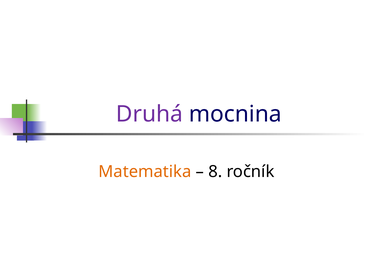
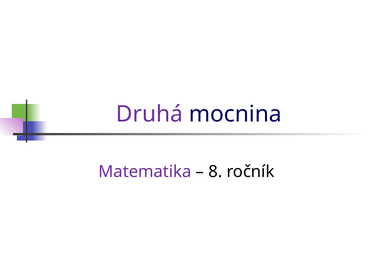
Matematika colour: orange -> purple
